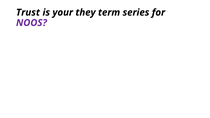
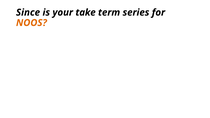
Trust: Trust -> Since
they: they -> take
NOOS colour: purple -> orange
